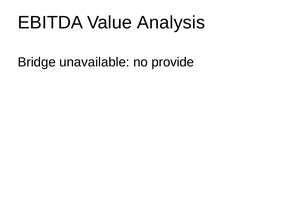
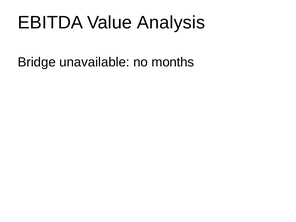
provide: provide -> months
